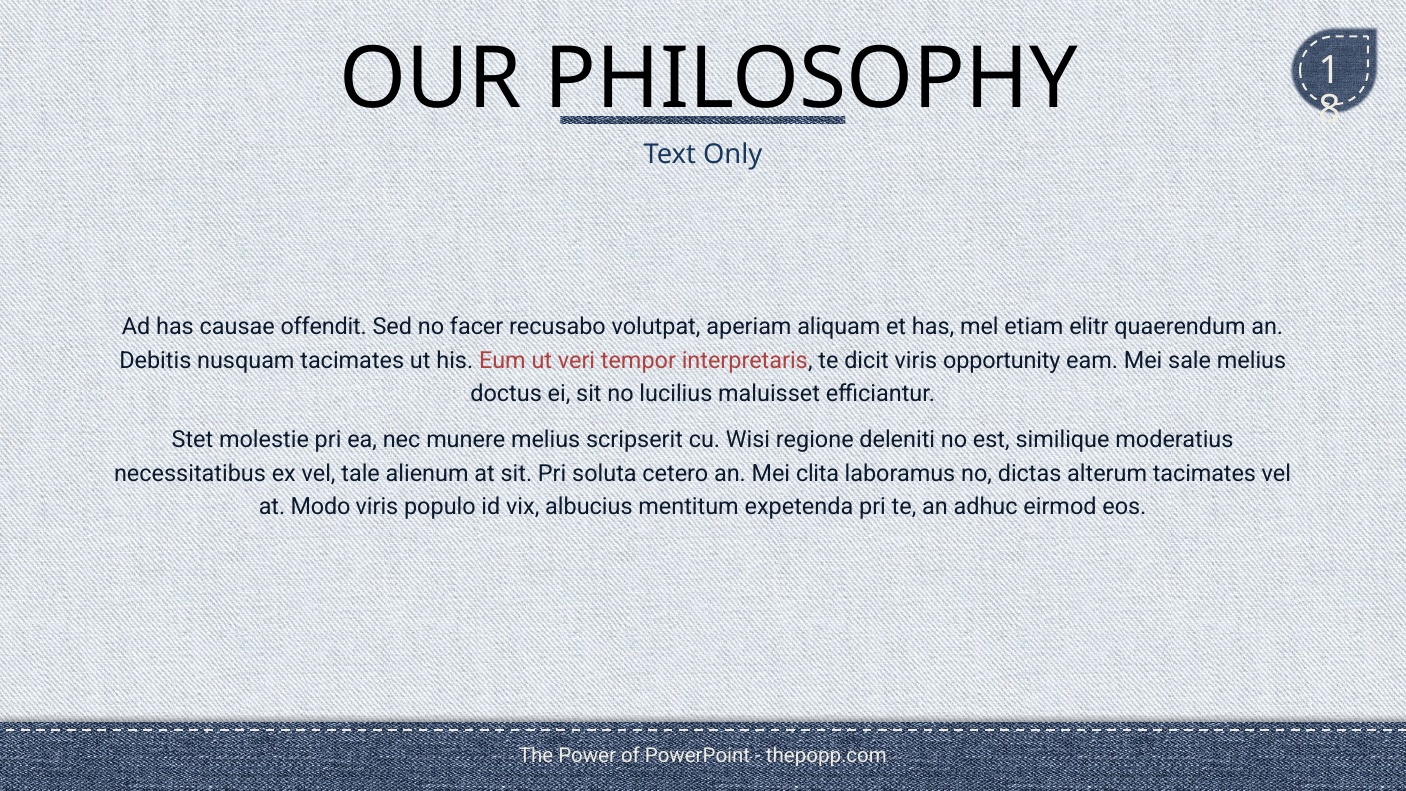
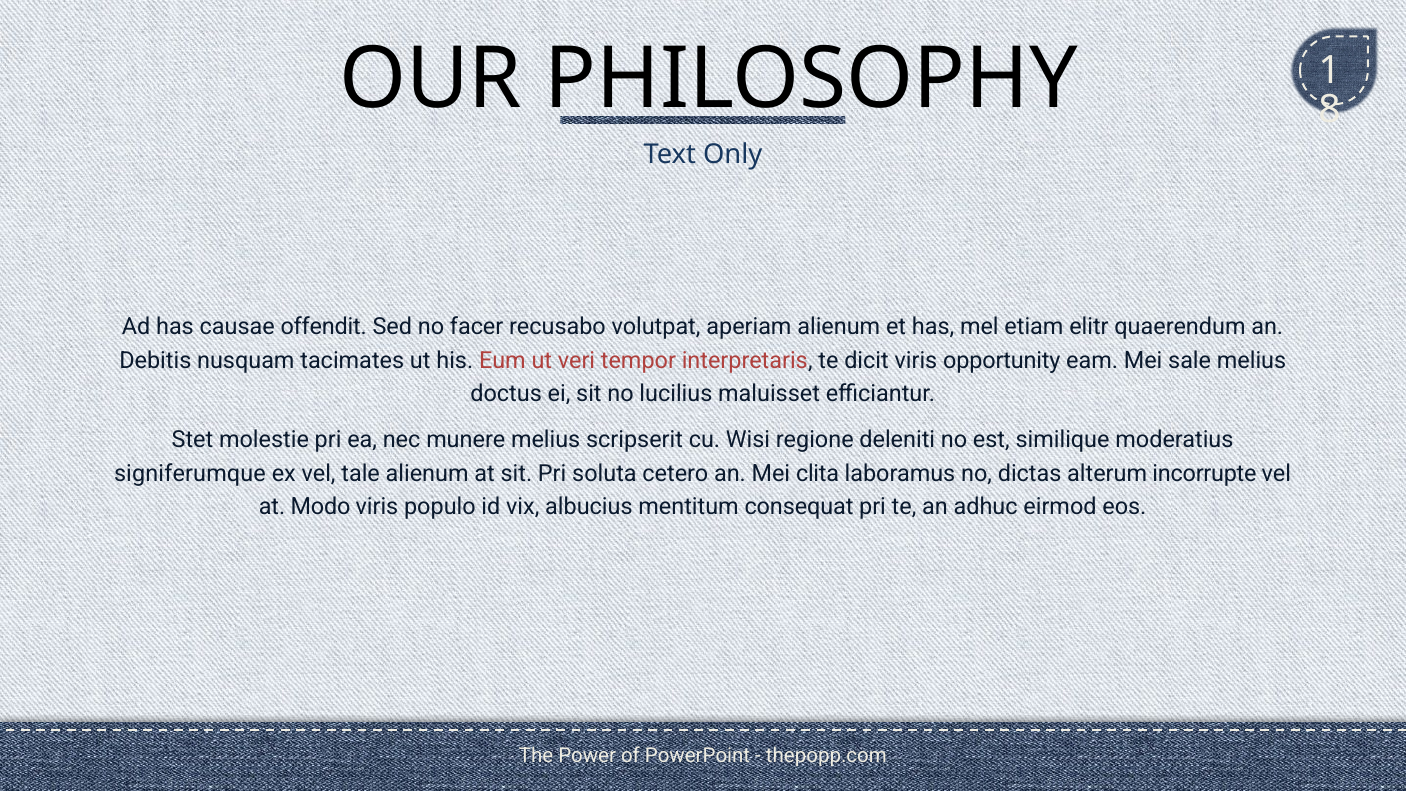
aperiam aliquam: aliquam -> alienum
necessitatibus: necessitatibus -> signiferumque
alterum tacimates: tacimates -> incorrupte
expetenda: expetenda -> consequat
